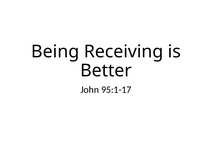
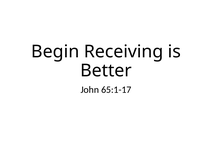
Being: Being -> Begin
95:1-17: 95:1-17 -> 65:1-17
